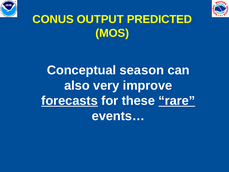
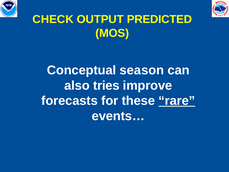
CONUS: CONUS -> CHECK
very: very -> tries
forecasts underline: present -> none
